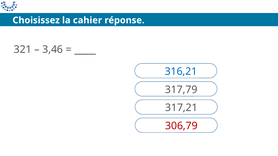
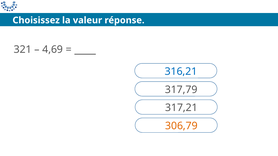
cahier: cahier -> valeur
3,46: 3,46 -> 4,69
306,79 colour: red -> orange
